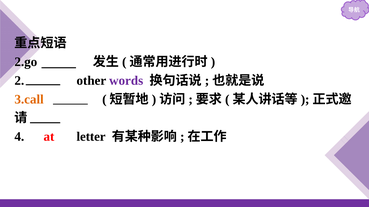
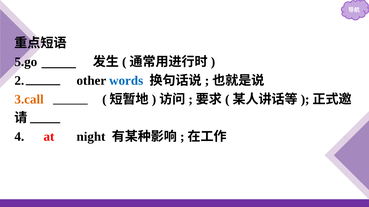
2.go: 2.go -> 5.go
words colour: purple -> blue
letter: letter -> night
